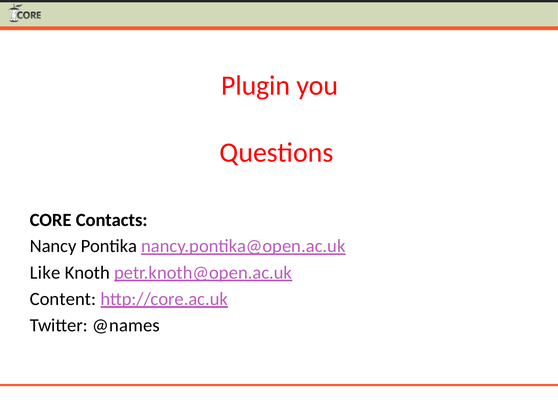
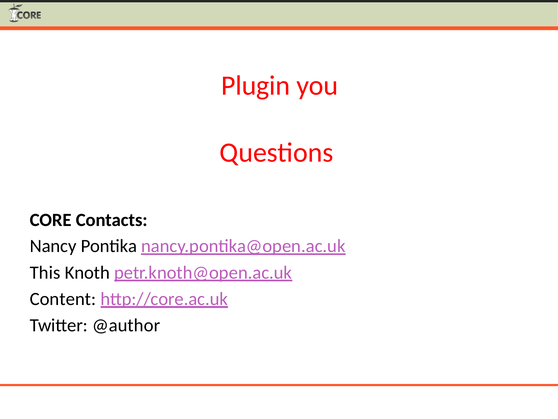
Like: Like -> This
@names: @names -> @author
